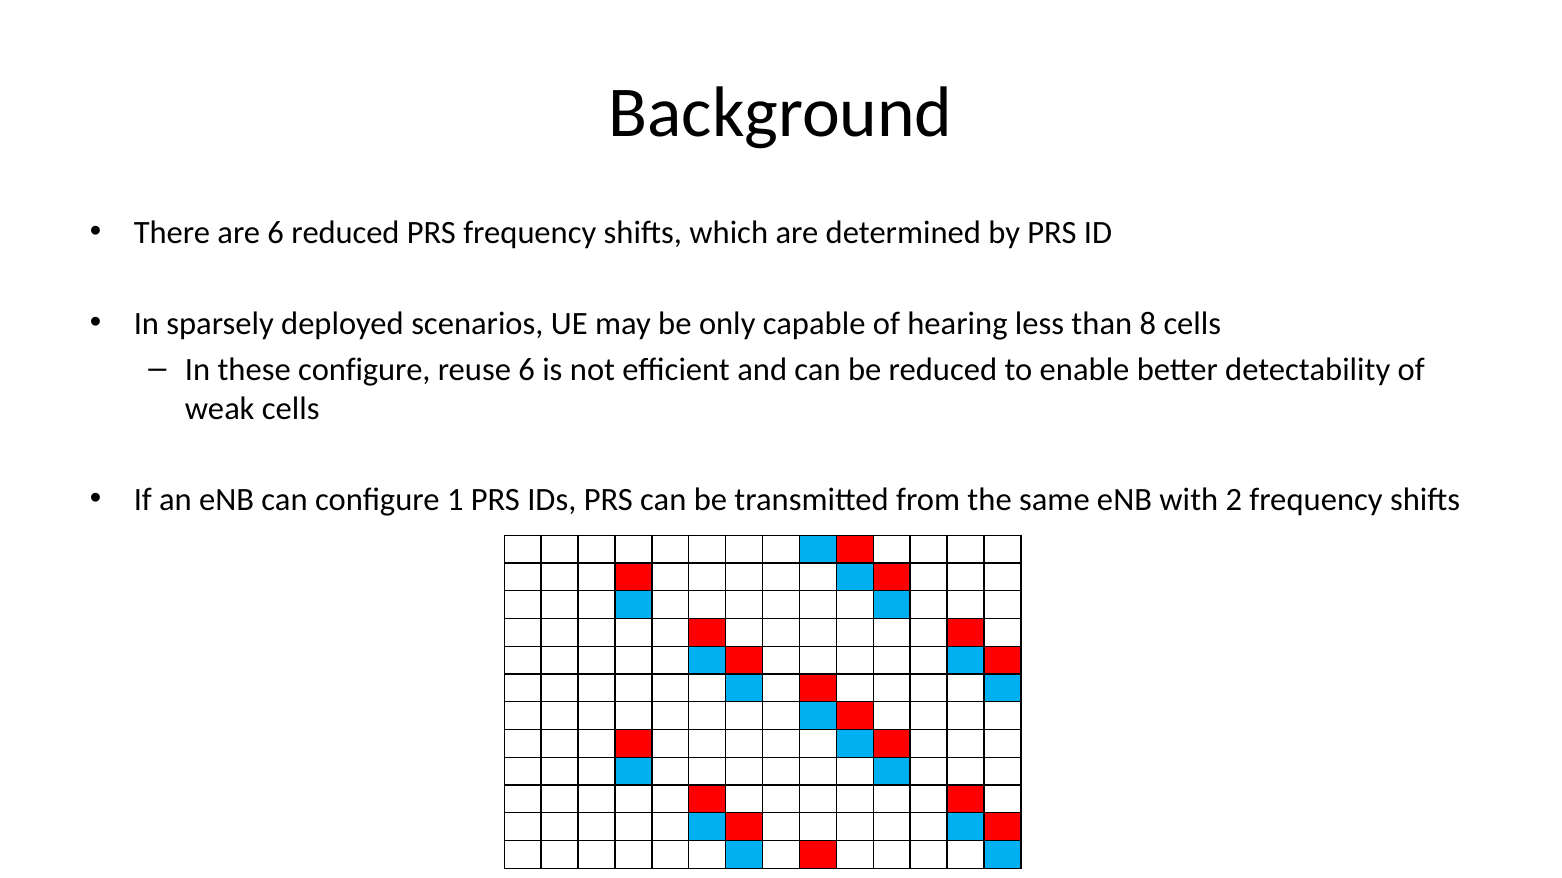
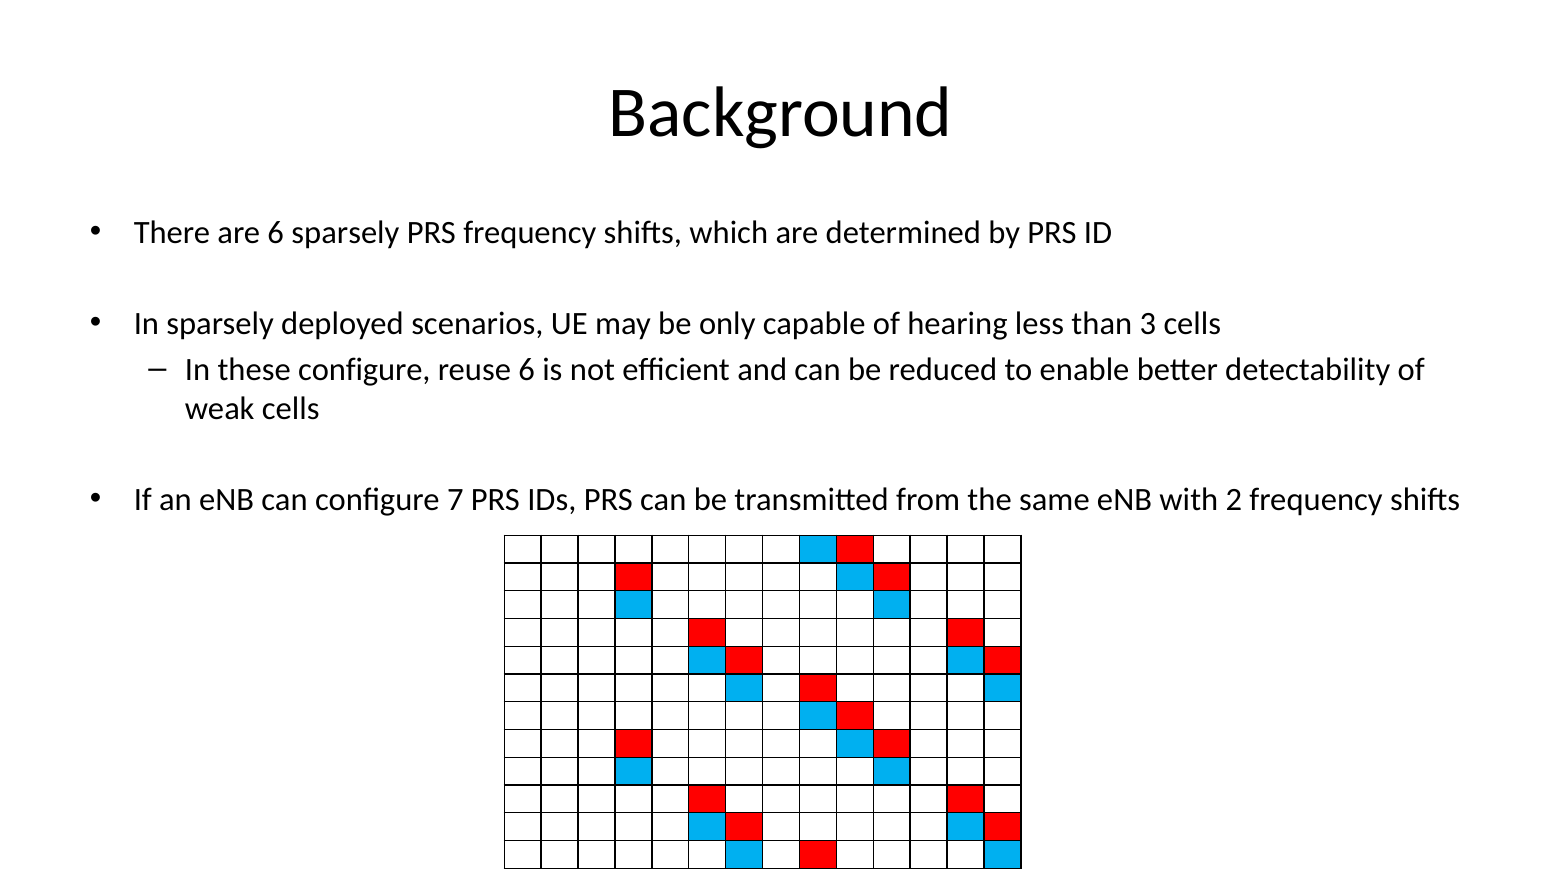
6 reduced: reduced -> sparsely
8: 8 -> 3
1: 1 -> 7
